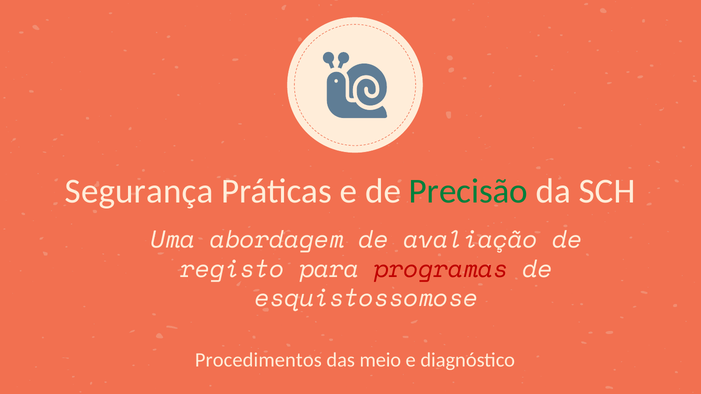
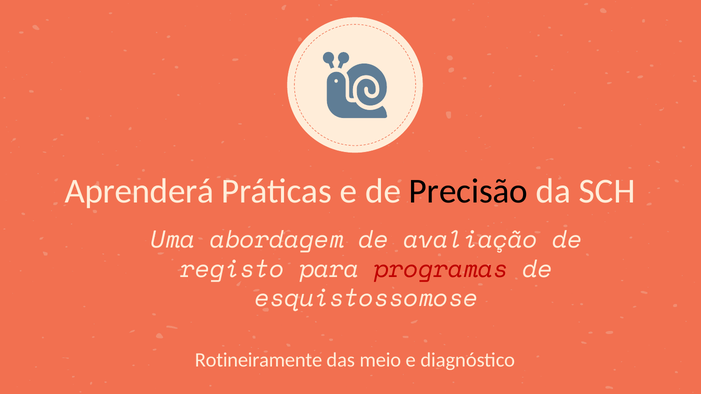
Segurança: Segurança -> Aprenderá
Precisão colour: green -> black
Procedimentos: Procedimentos -> Rotineiramente
